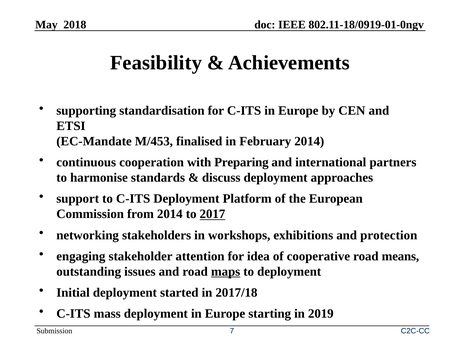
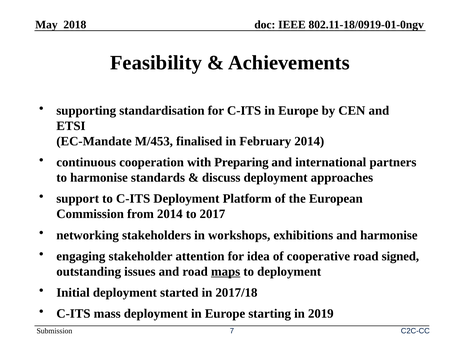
2017 underline: present -> none
and protection: protection -> harmonise
means: means -> signed
